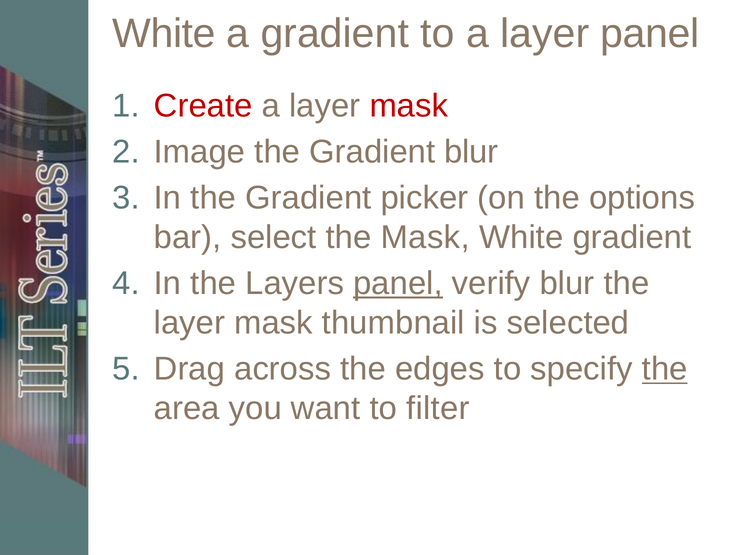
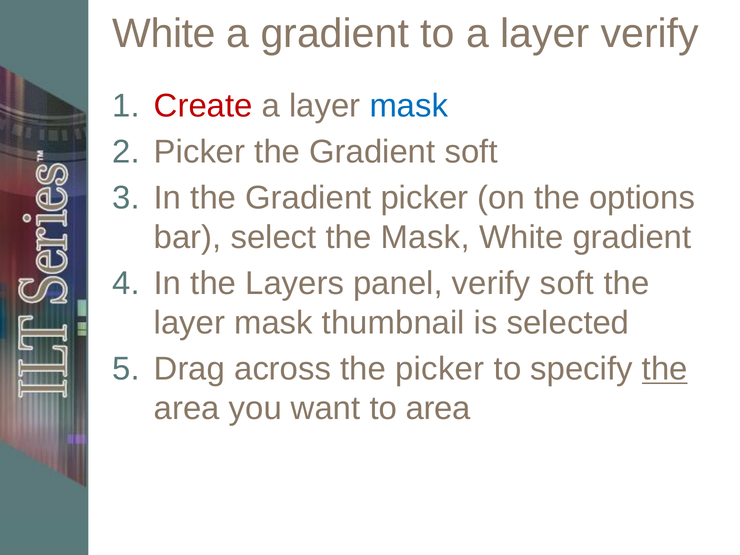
layer panel: panel -> verify
mask at (409, 106) colour: red -> blue
Image at (200, 152): Image -> Picker
Gradient blur: blur -> soft
panel at (398, 284) underline: present -> none
verify blur: blur -> soft
the edges: edges -> picker
to filter: filter -> area
